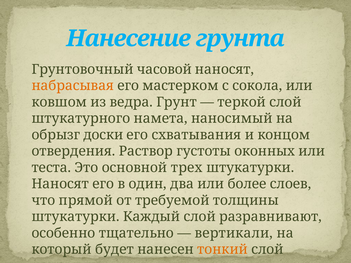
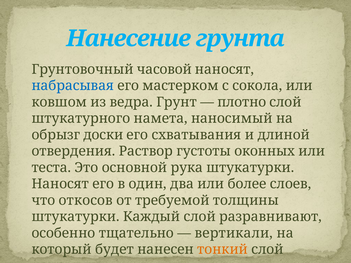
набрасывая colour: orange -> blue
теркой: теркой -> плотно
концом: концом -> длиной
трех: трех -> рука
прямой: прямой -> откосов
